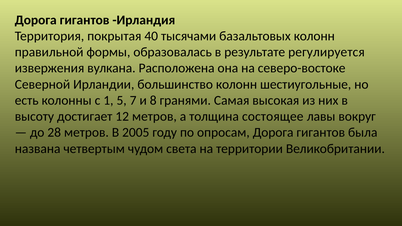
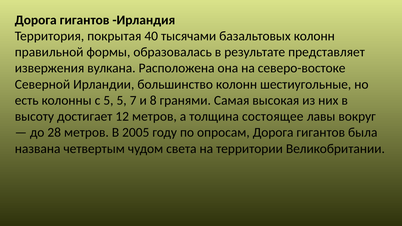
регулируется: регулируется -> представляет
с 1: 1 -> 5
